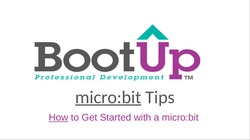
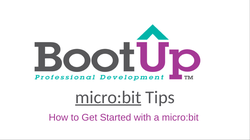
How underline: present -> none
